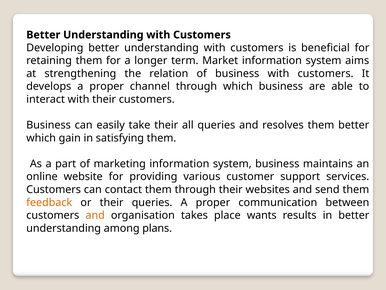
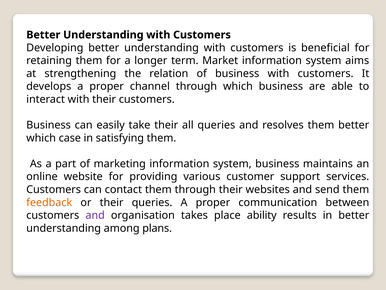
gain: gain -> case
and at (95, 215) colour: orange -> purple
wants: wants -> ability
